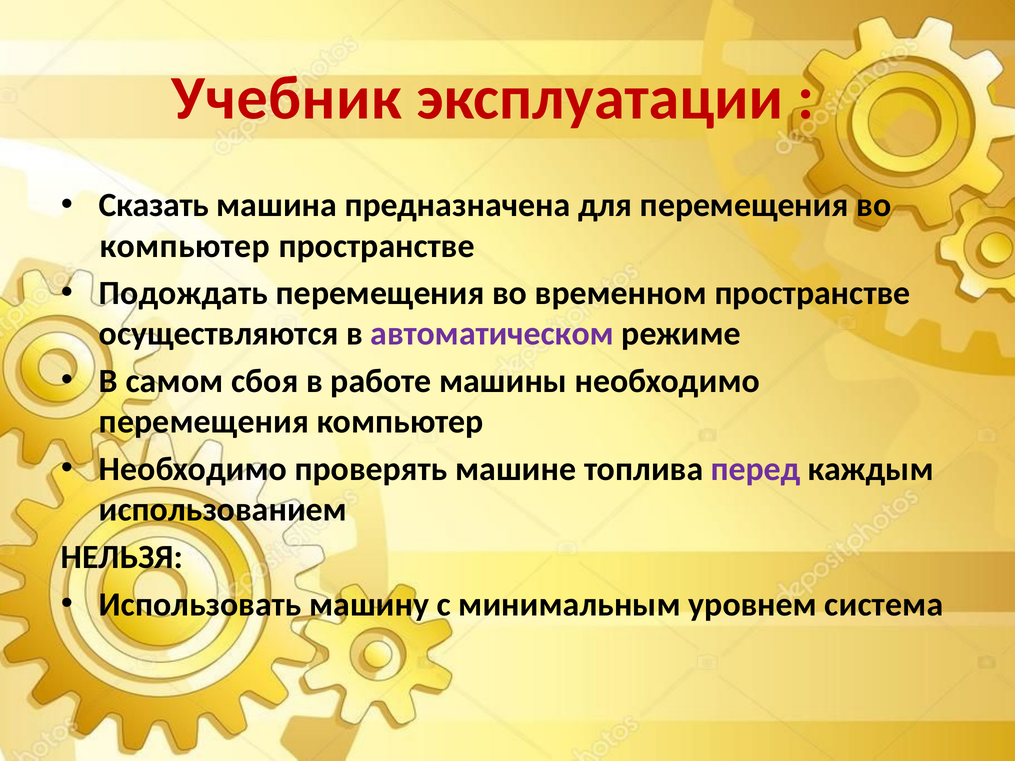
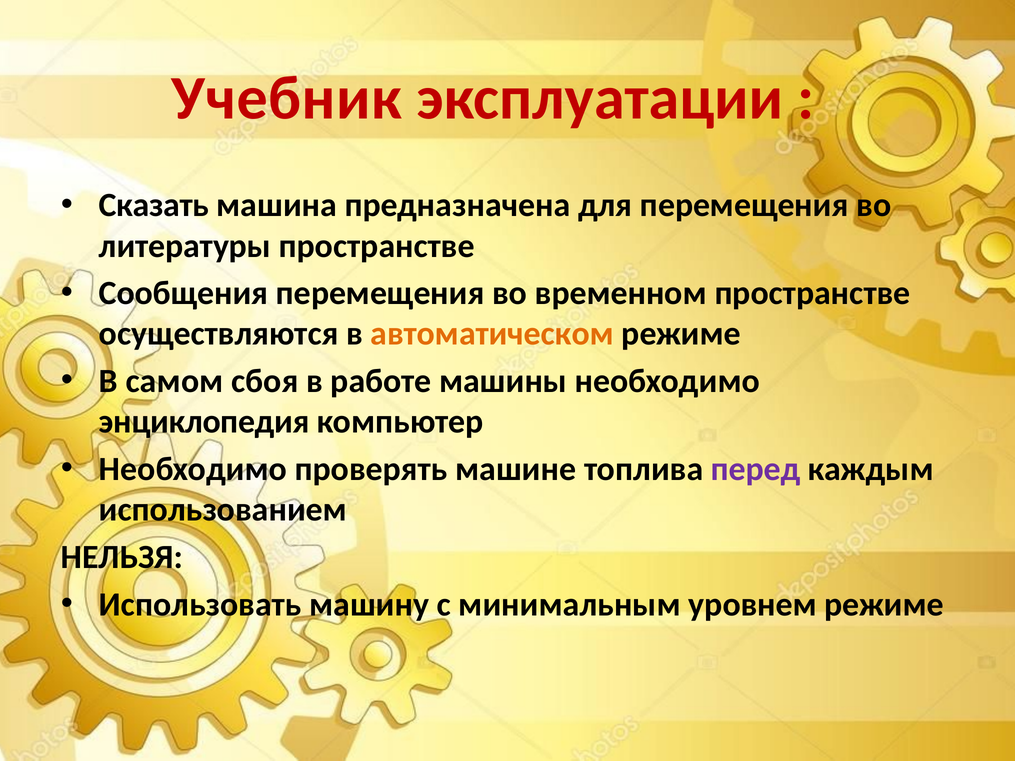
компьютер at (185, 246): компьютер -> литературы
Подождать: Подождать -> Сообщения
автоматическом colour: purple -> orange
перемещения at (204, 422): перемещения -> энциклопедия
уровнем система: система -> режиме
